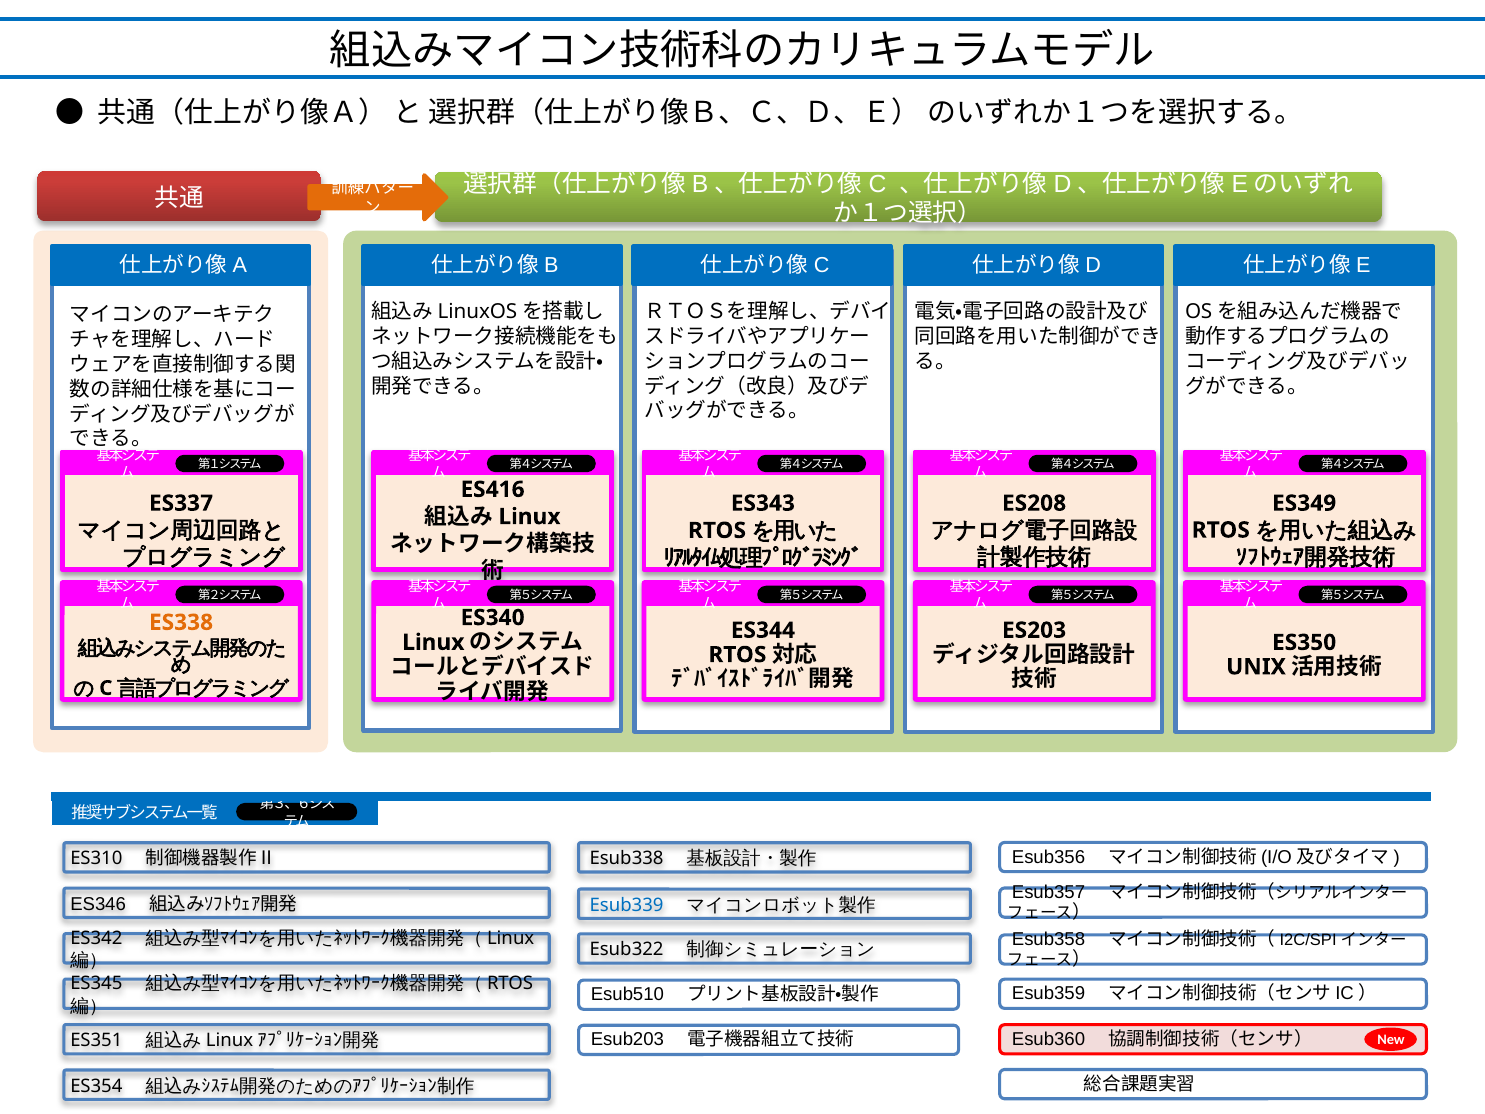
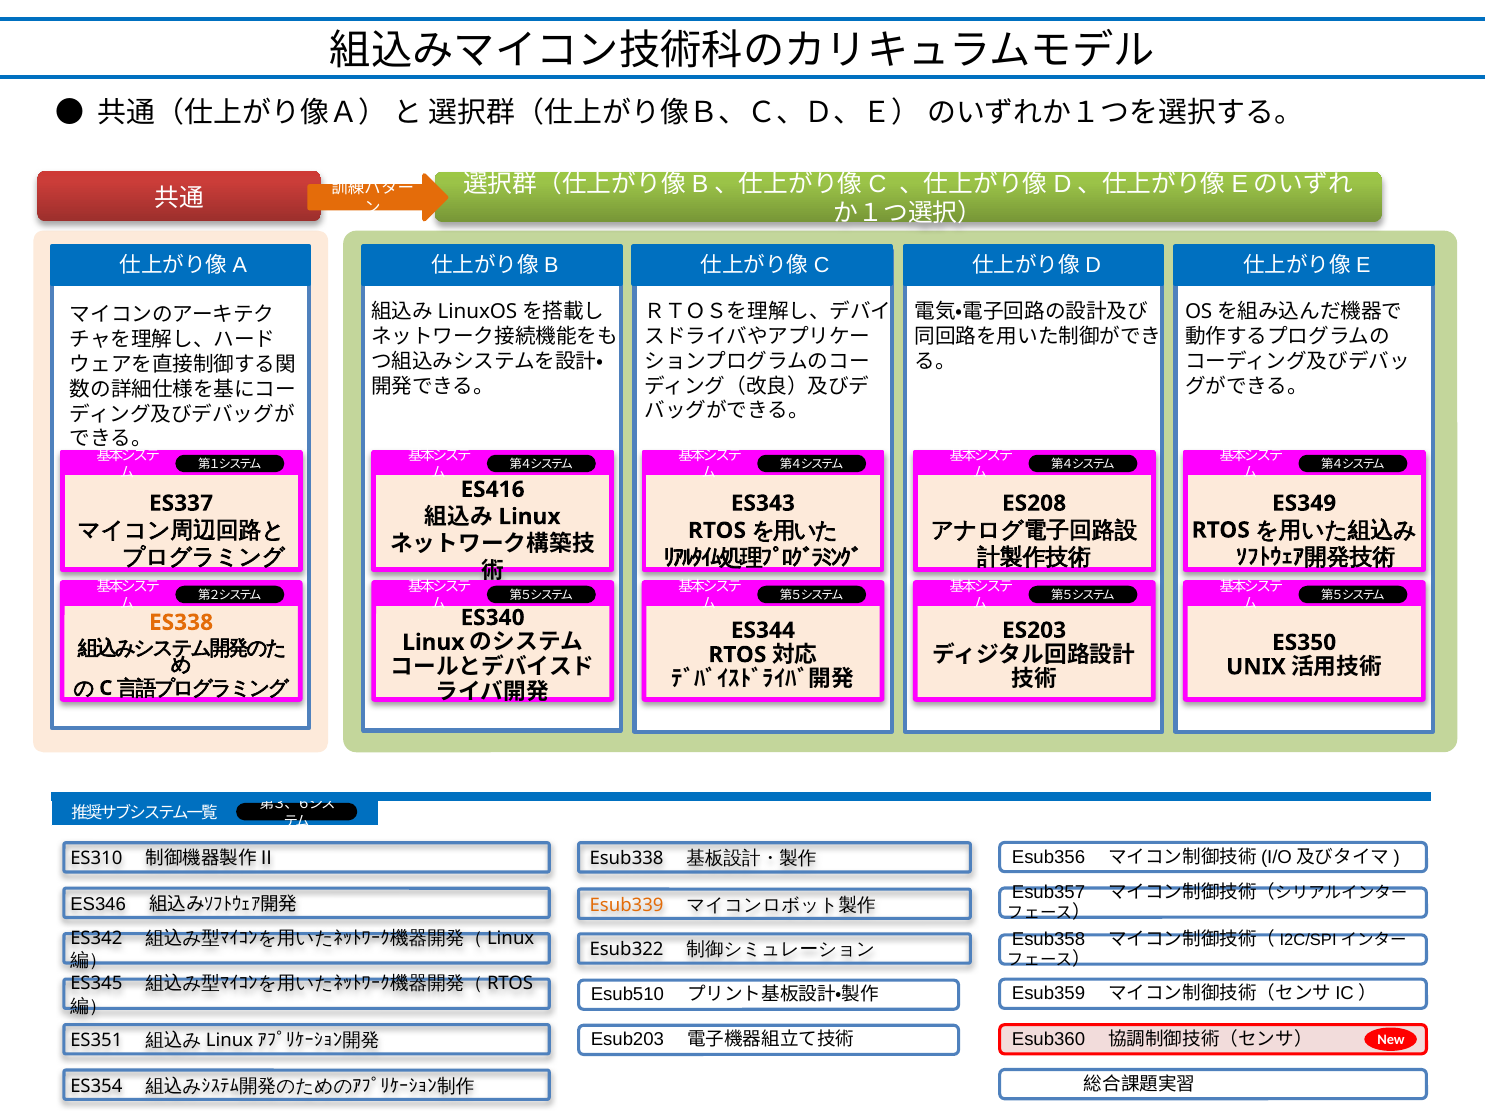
Esub339 colour: blue -> orange
